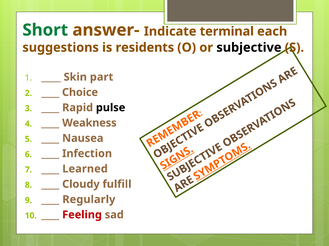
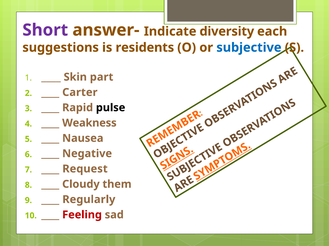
Short colour: green -> purple
terminal: terminal -> diversity
subjective colour: black -> blue
Choice: Choice -> Carter
Infection: Infection -> Negative
Learned: Learned -> Request
fulfill: fulfill -> them
